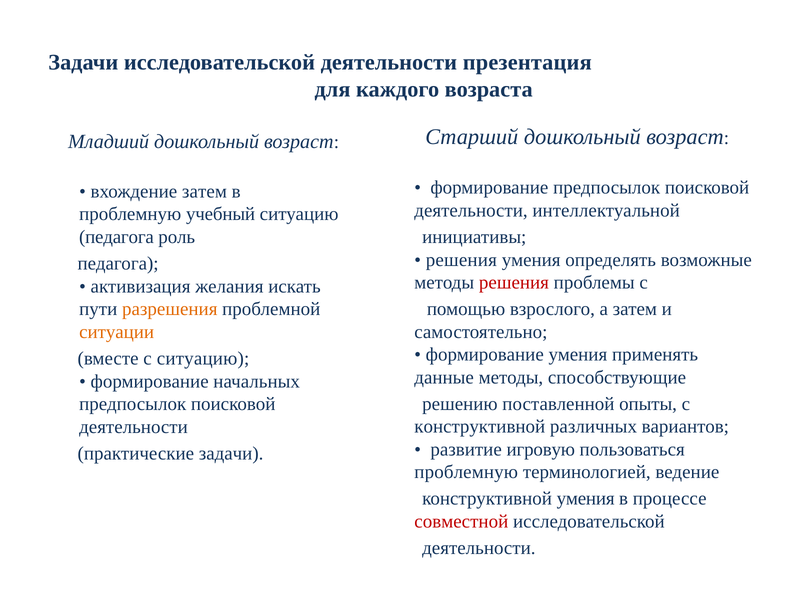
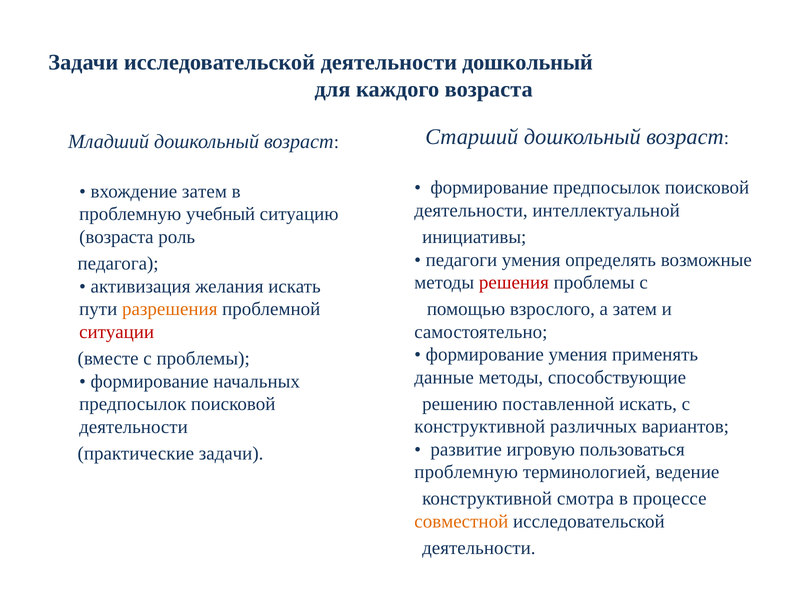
деятельности презентация: презентация -> дошкольный
педагога at (116, 237): педагога -> возраста
решения at (461, 260): решения -> педагоги
ситуации colour: orange -> red
с ситуацию: ситуацию -> проблемы
поставленной опыты: опыты -> искать
конструктивной умения: умения -> смотра
совместной colour: red -> orange
